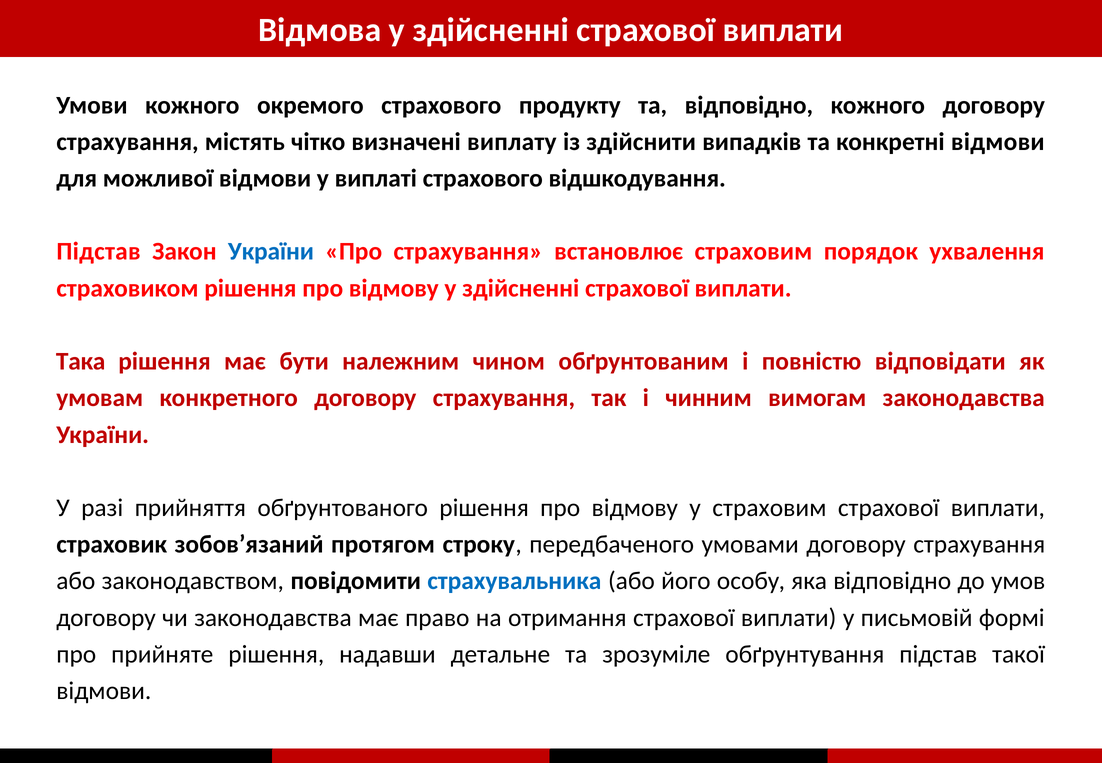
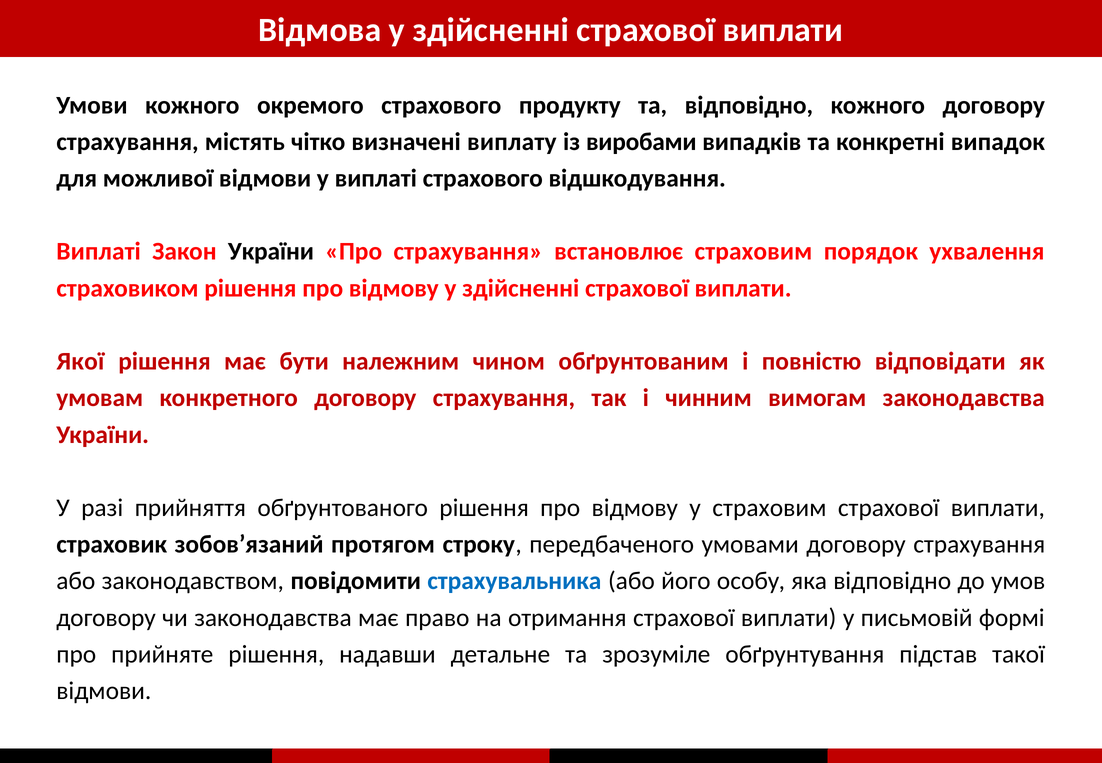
здійснити: здійснити -> виробами
конкретні відмови: відмови -> випадок
Підстав at (99, 252): Підстав -> Виплаті
України at (271, 252) colour: blue -> black
Така: Така -> Якої
